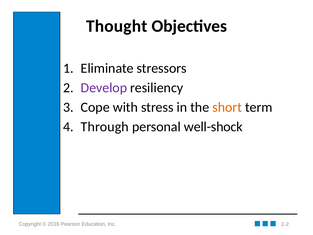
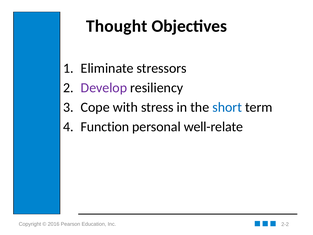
short colour: orange -> blue
Through: Through -> Function
well-shock: well-shock -> well-relate
